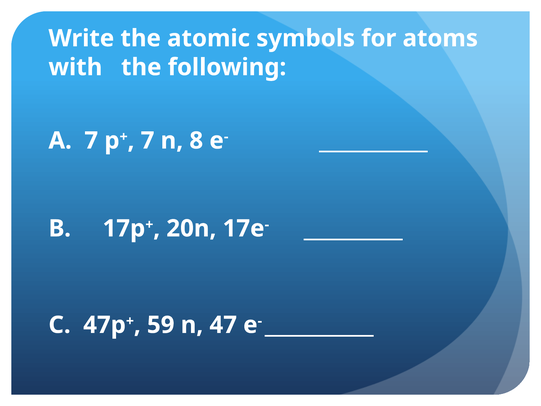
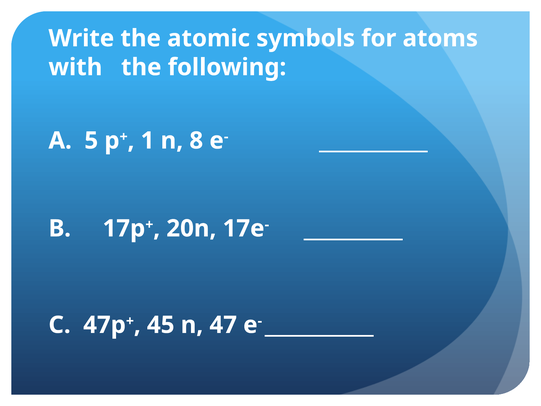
A 7: 7 -> 5
7 at (148, 141): 7 -> 1
59: 59 -> 45
